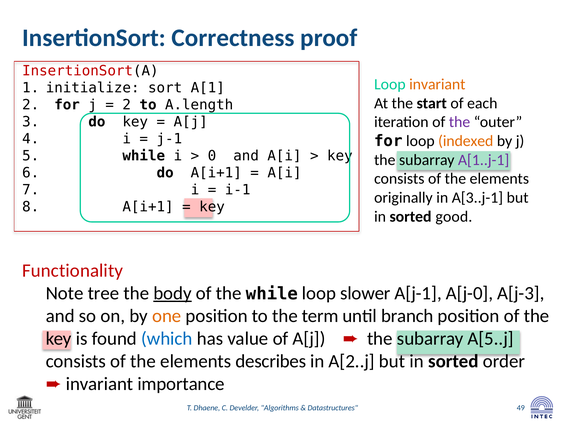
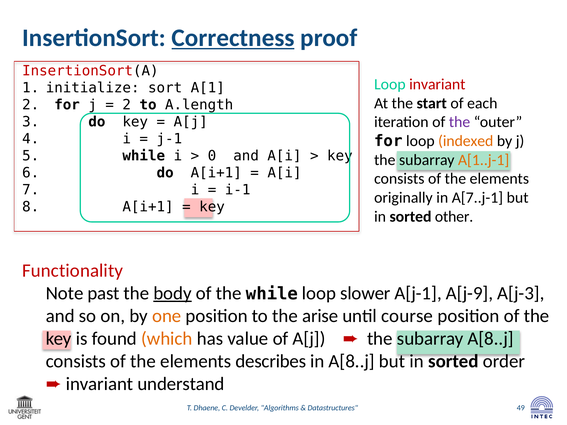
Correctness underline: none -> present
invariant colour: orange -> red
A[1..j-1 colour: purple -> orange
A[3..j-1: A[3..j-1 -> A[7..j-1
good: good -> other
tree: tree -> past
A[j-0: A[j-0 -> A[j-9
term: term -> arise
branch: branch -> course
which colour: blue -> orange
subarray A[5..j: A[5..j -> A[8..j
in A[2..j: A[2..j -> A[8..j
importance: importance -> understand
